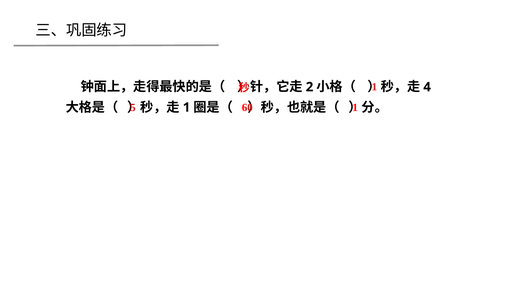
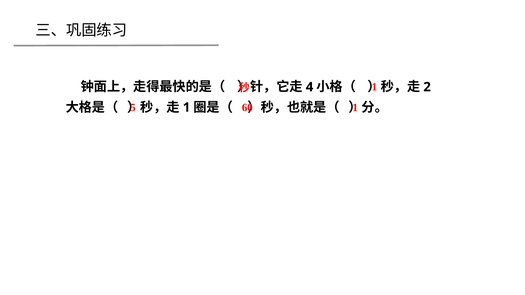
2: 2 -> 4
4: 4 -> 2
